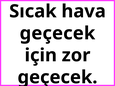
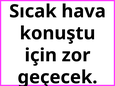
geçecek at (57, 33): geçecek -> konuştu
